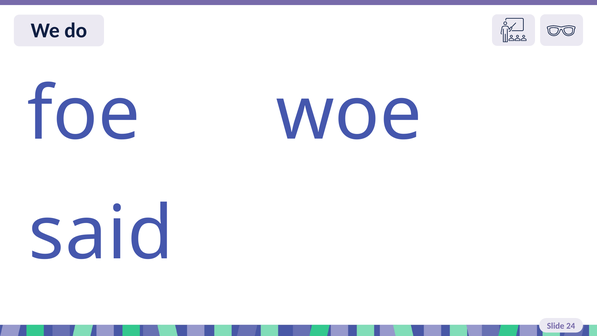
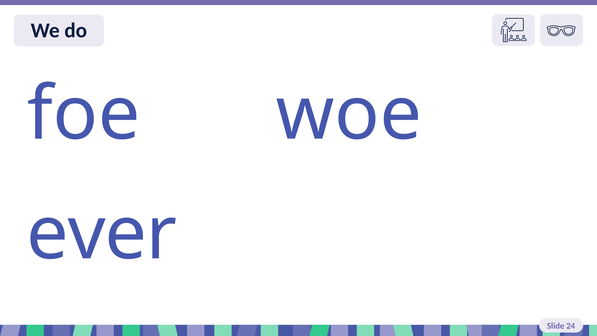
said: said -> ever
